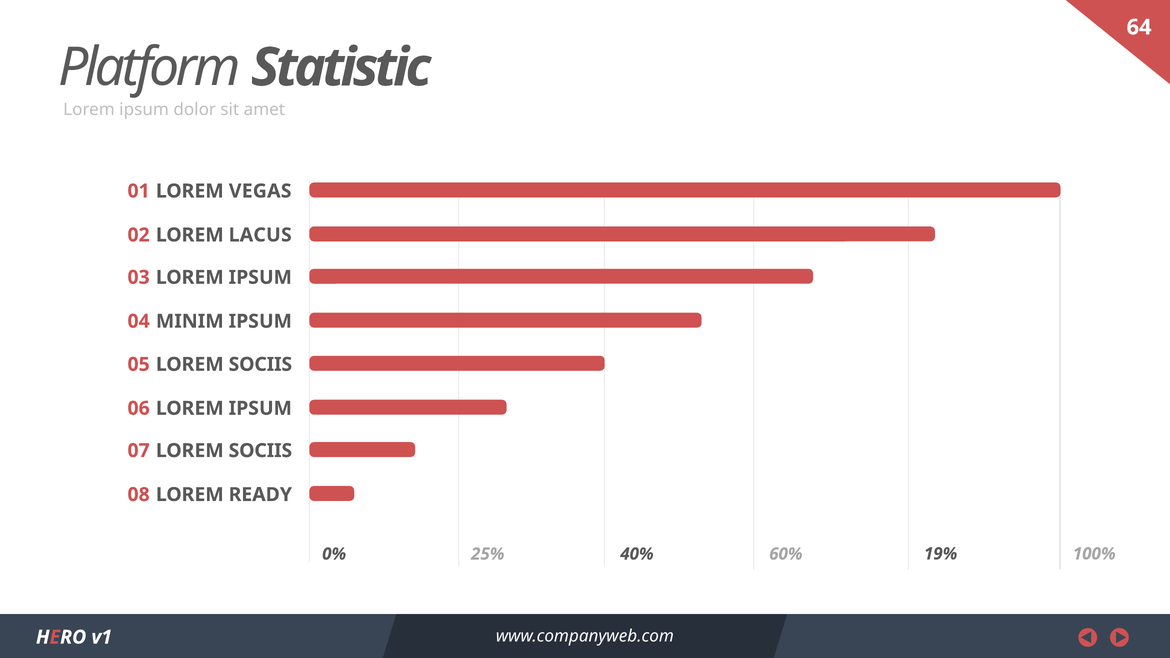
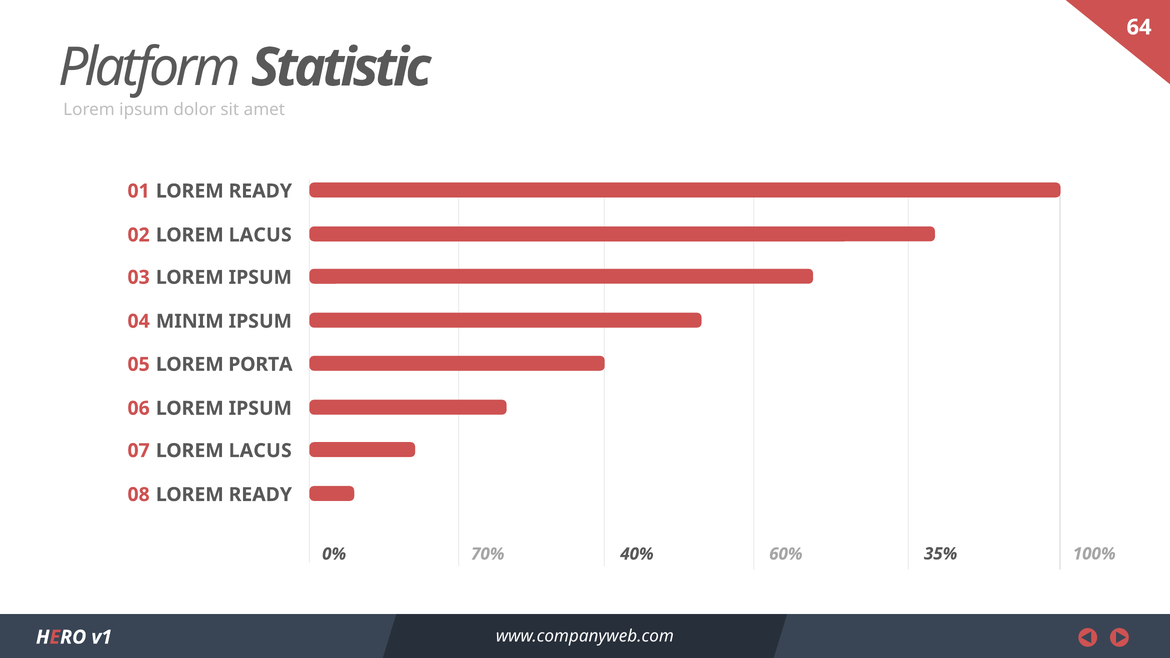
VEGAS at (260, 191): VEGAS -> READY
SOCIIS at (260, 364): SOCIIS -> PORTA
SOCIIS at (260, 451): SOCIIS -> LACUS
25%: 25% -> 70%
19%: 19% -> 35%
